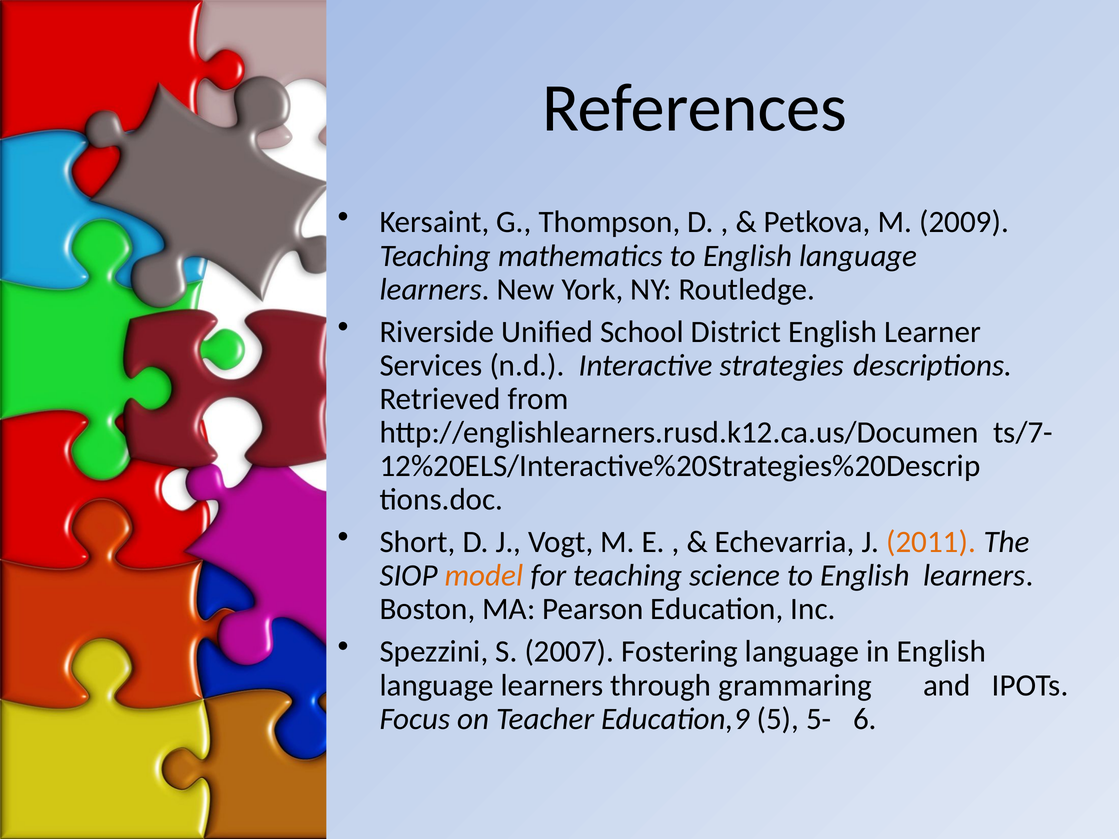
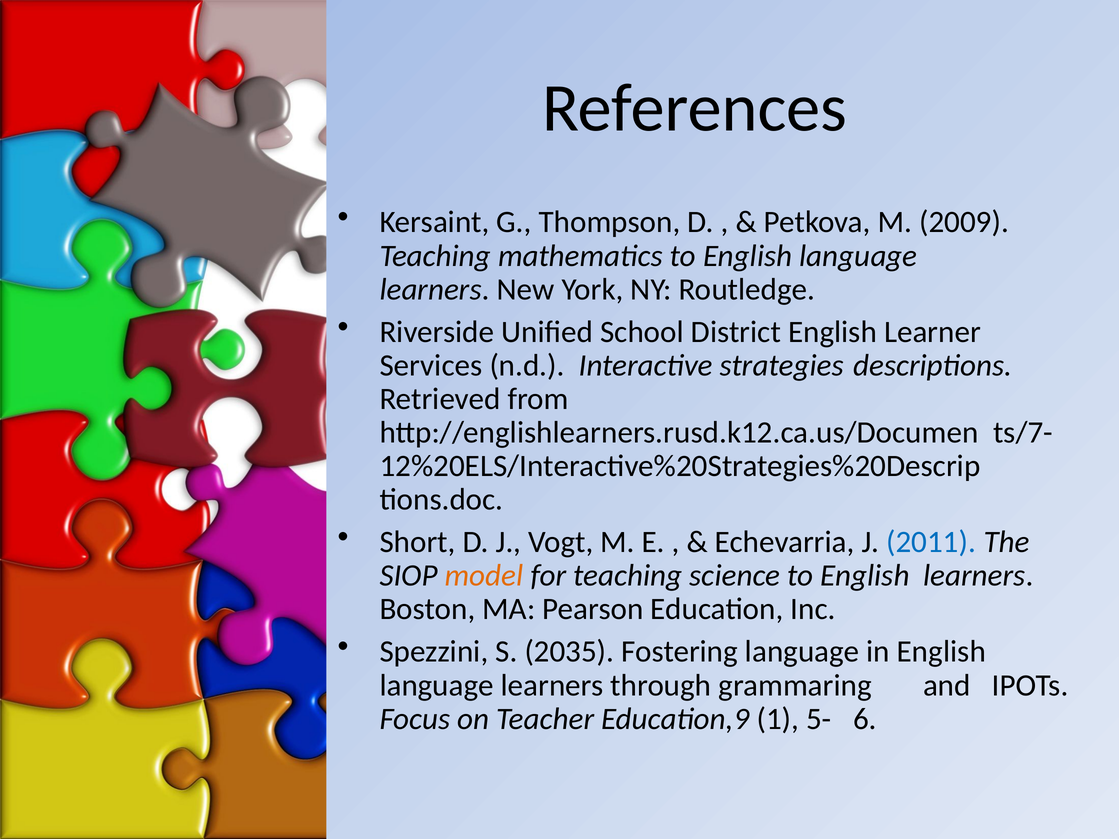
2011 colour: orange -> blue
2007: 2007 -> 2035
5: 5 -> 1
